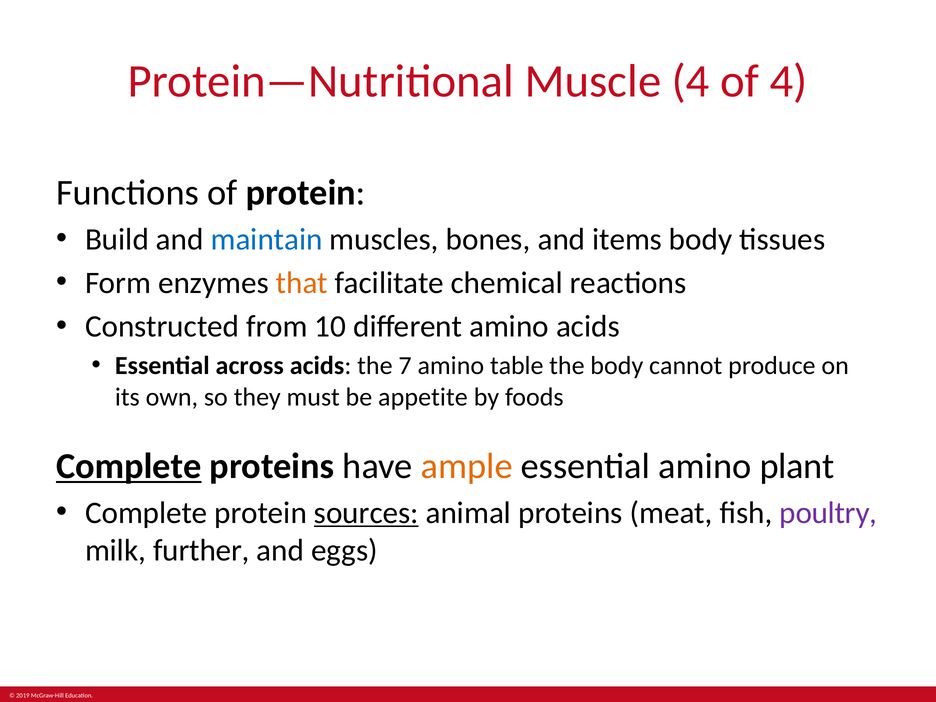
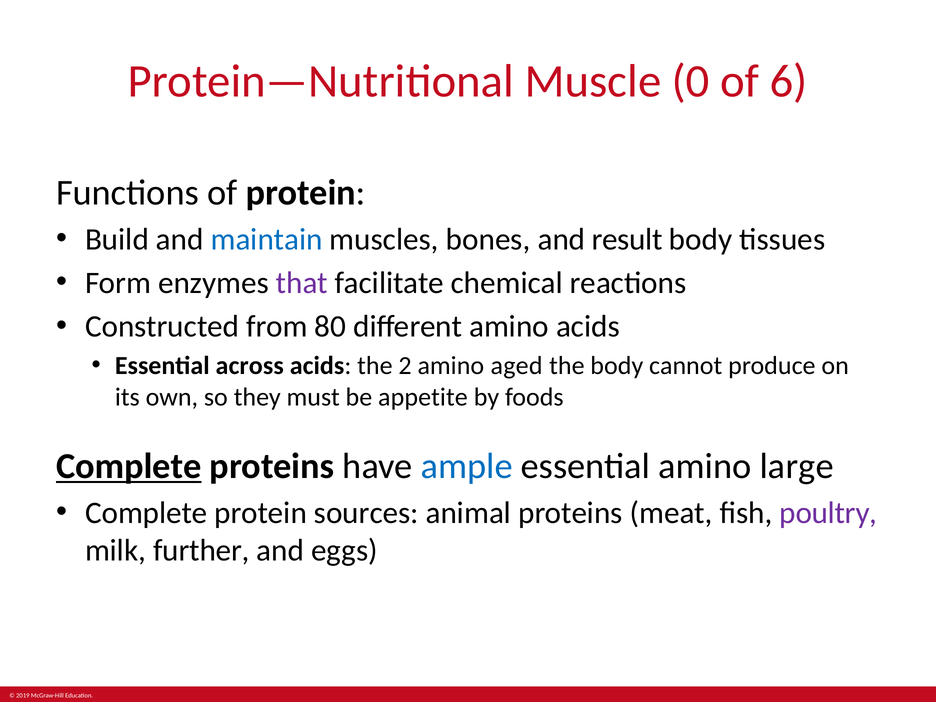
Muscle 4: 4 -> 0
of 4: 4 -> 6
items: items -> result
that colour: orange -> purple
10: 10 -> 80
7: 7 -> 2
table: table -> aged
ample colour: orange -> blue
plant: plant -> large
sources underline: present -> none
